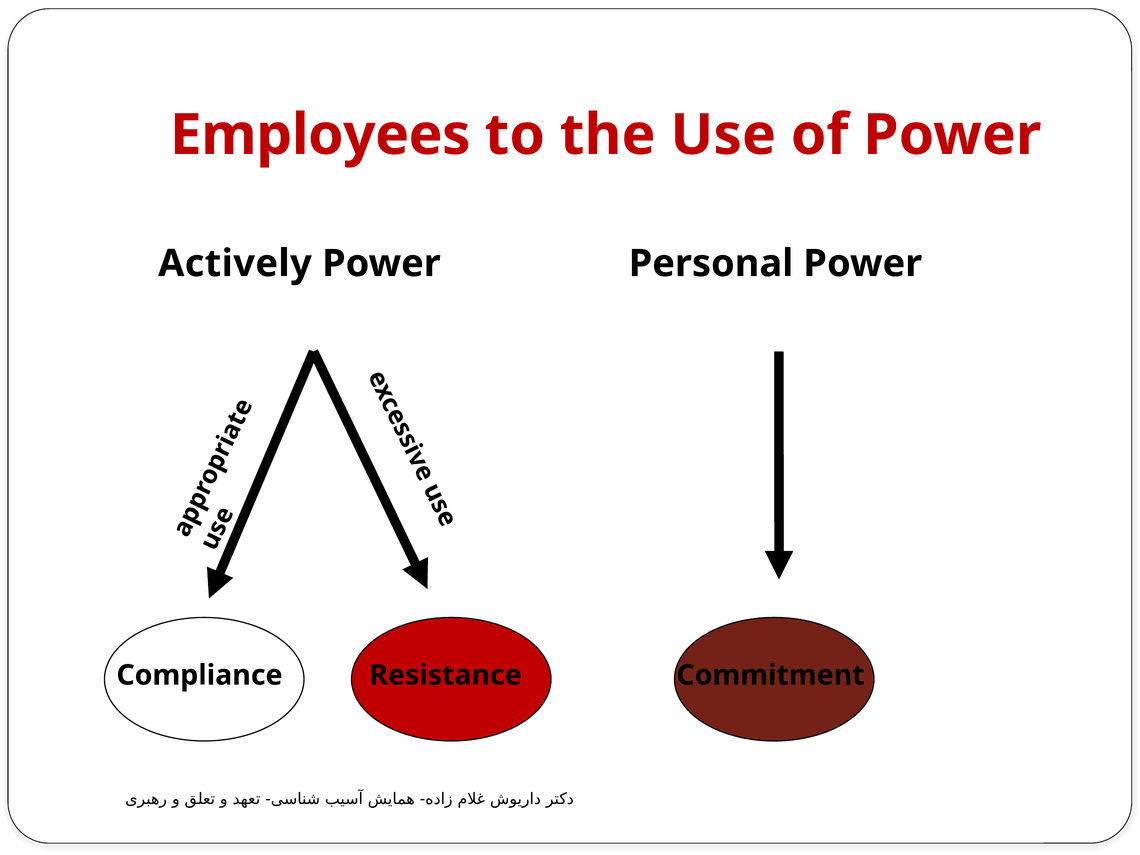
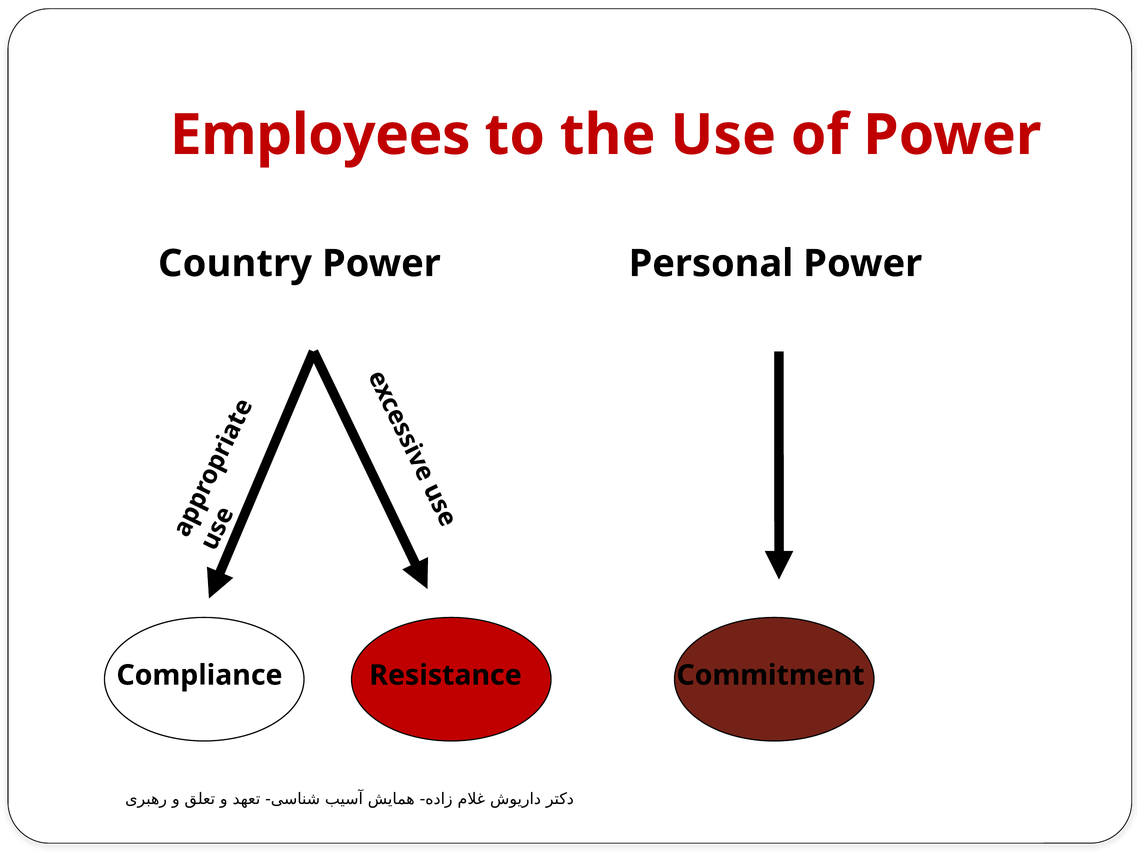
Actively: Actively -> Country
